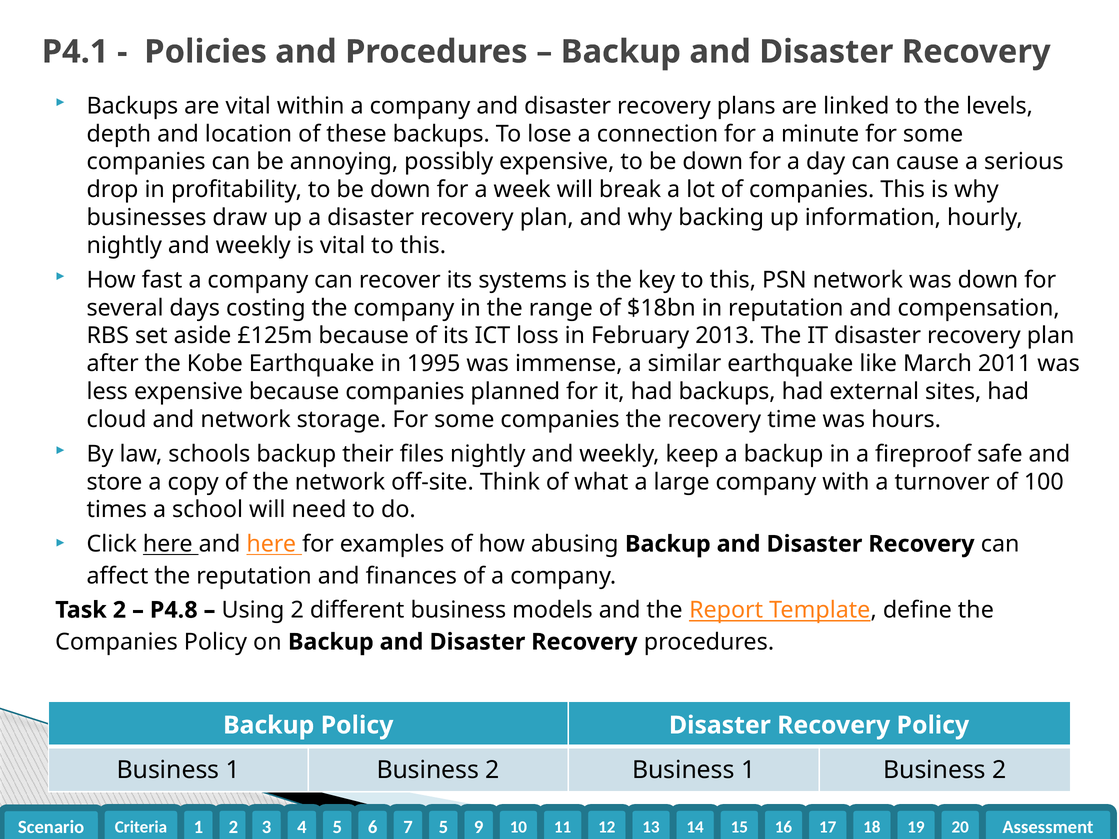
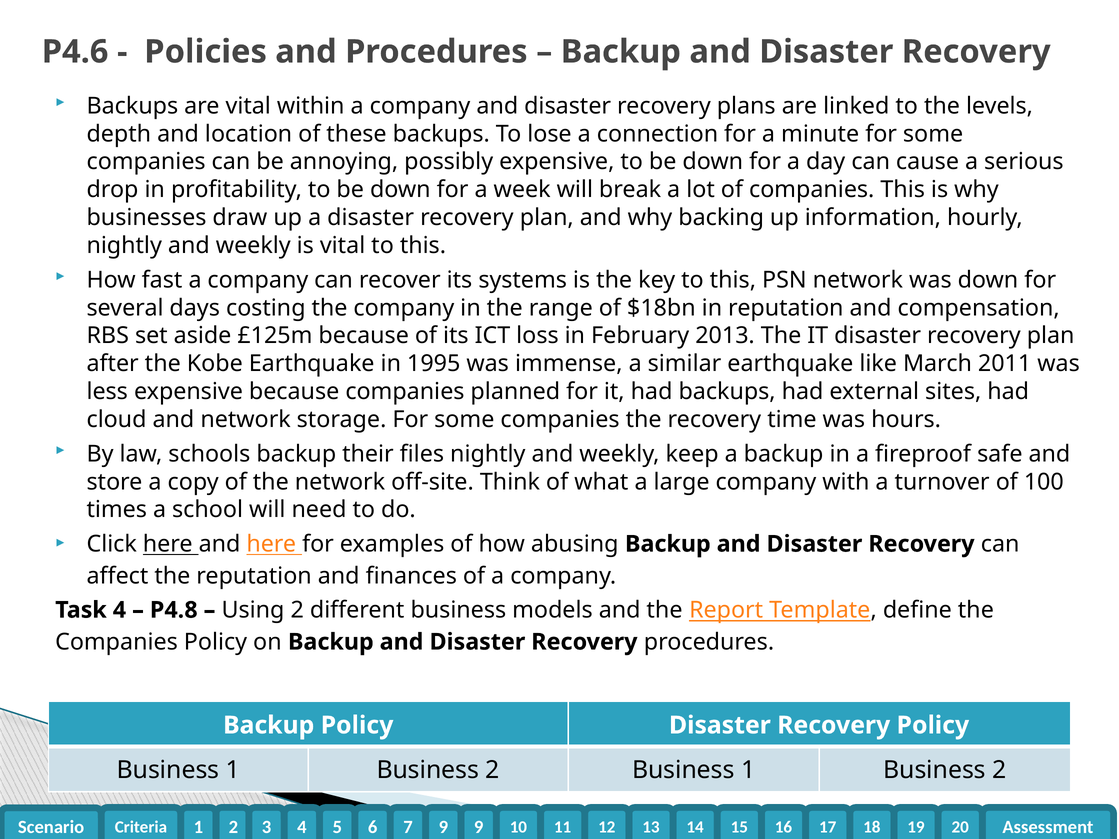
P4.1: P4.1 -> P4.6
Task 2: 2 -> 4
5 at (443, 827): 5 -> 9
